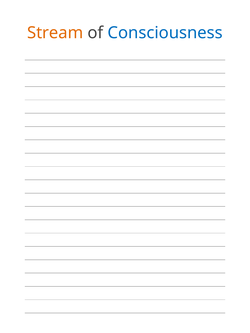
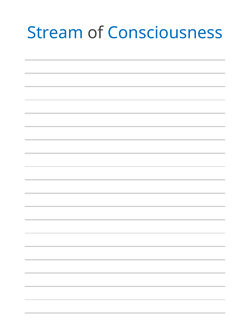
Stream colour: orange -> blue
